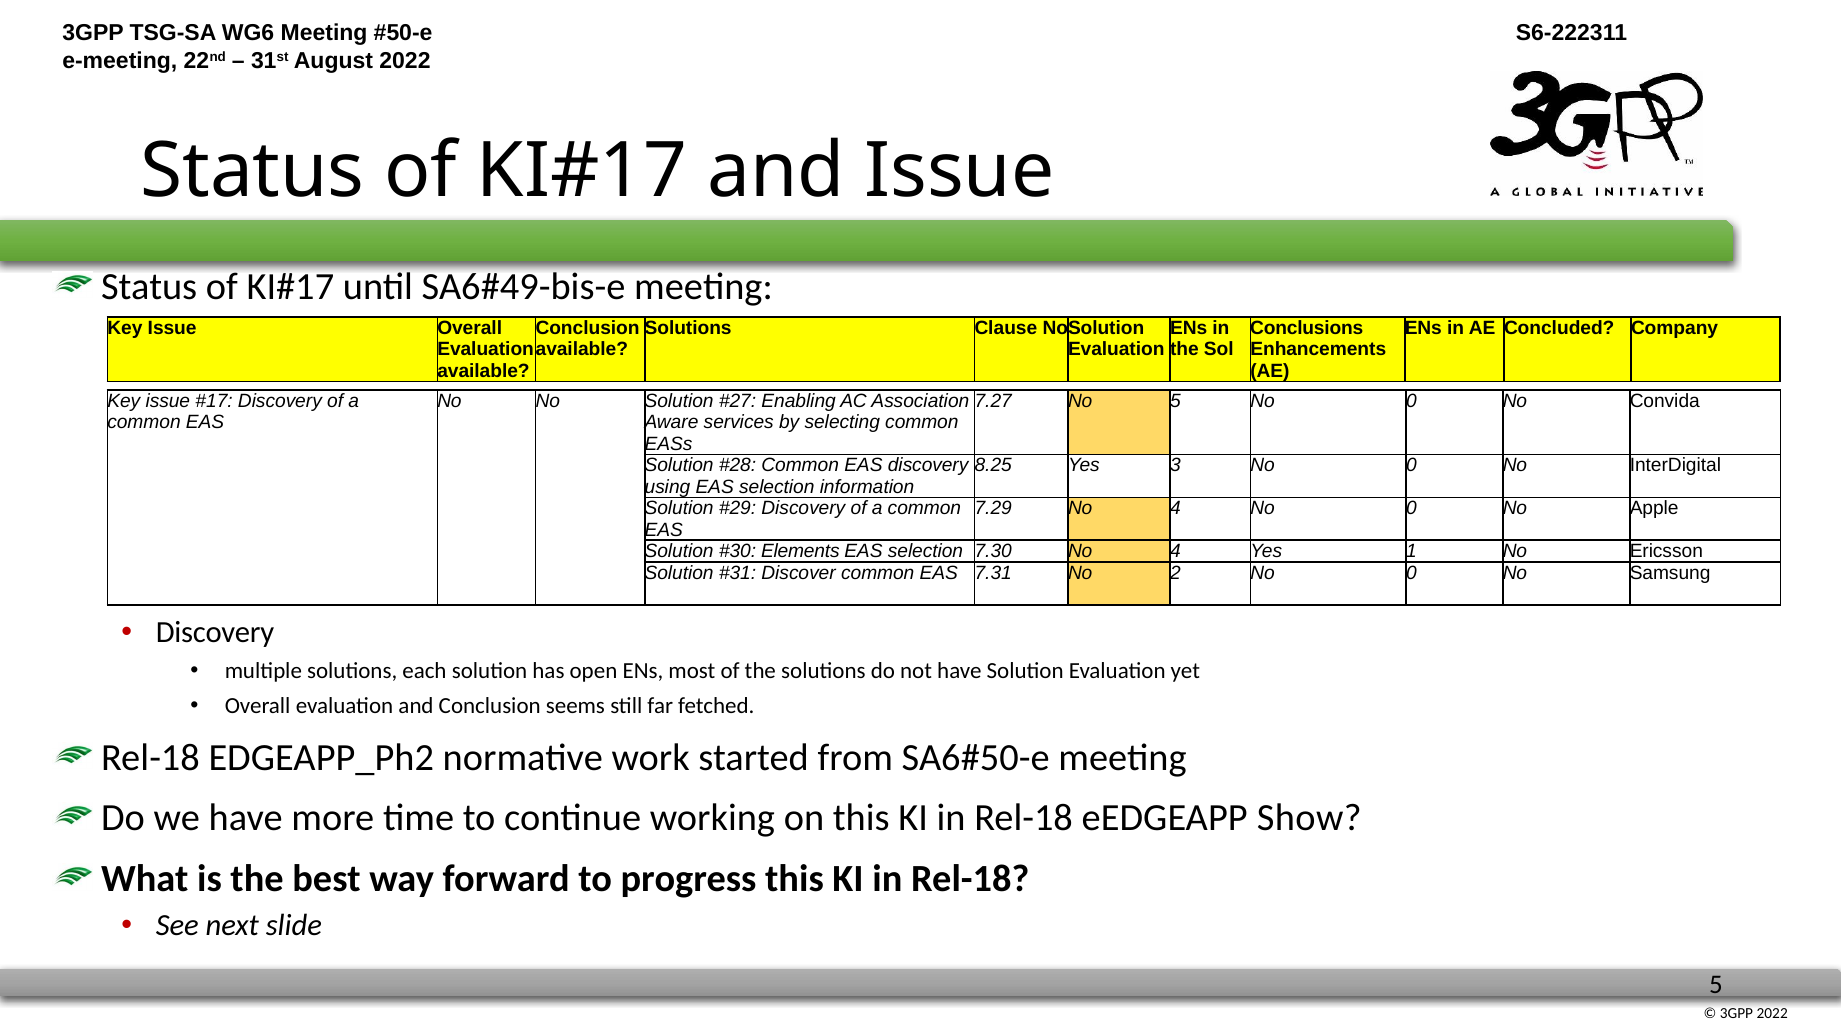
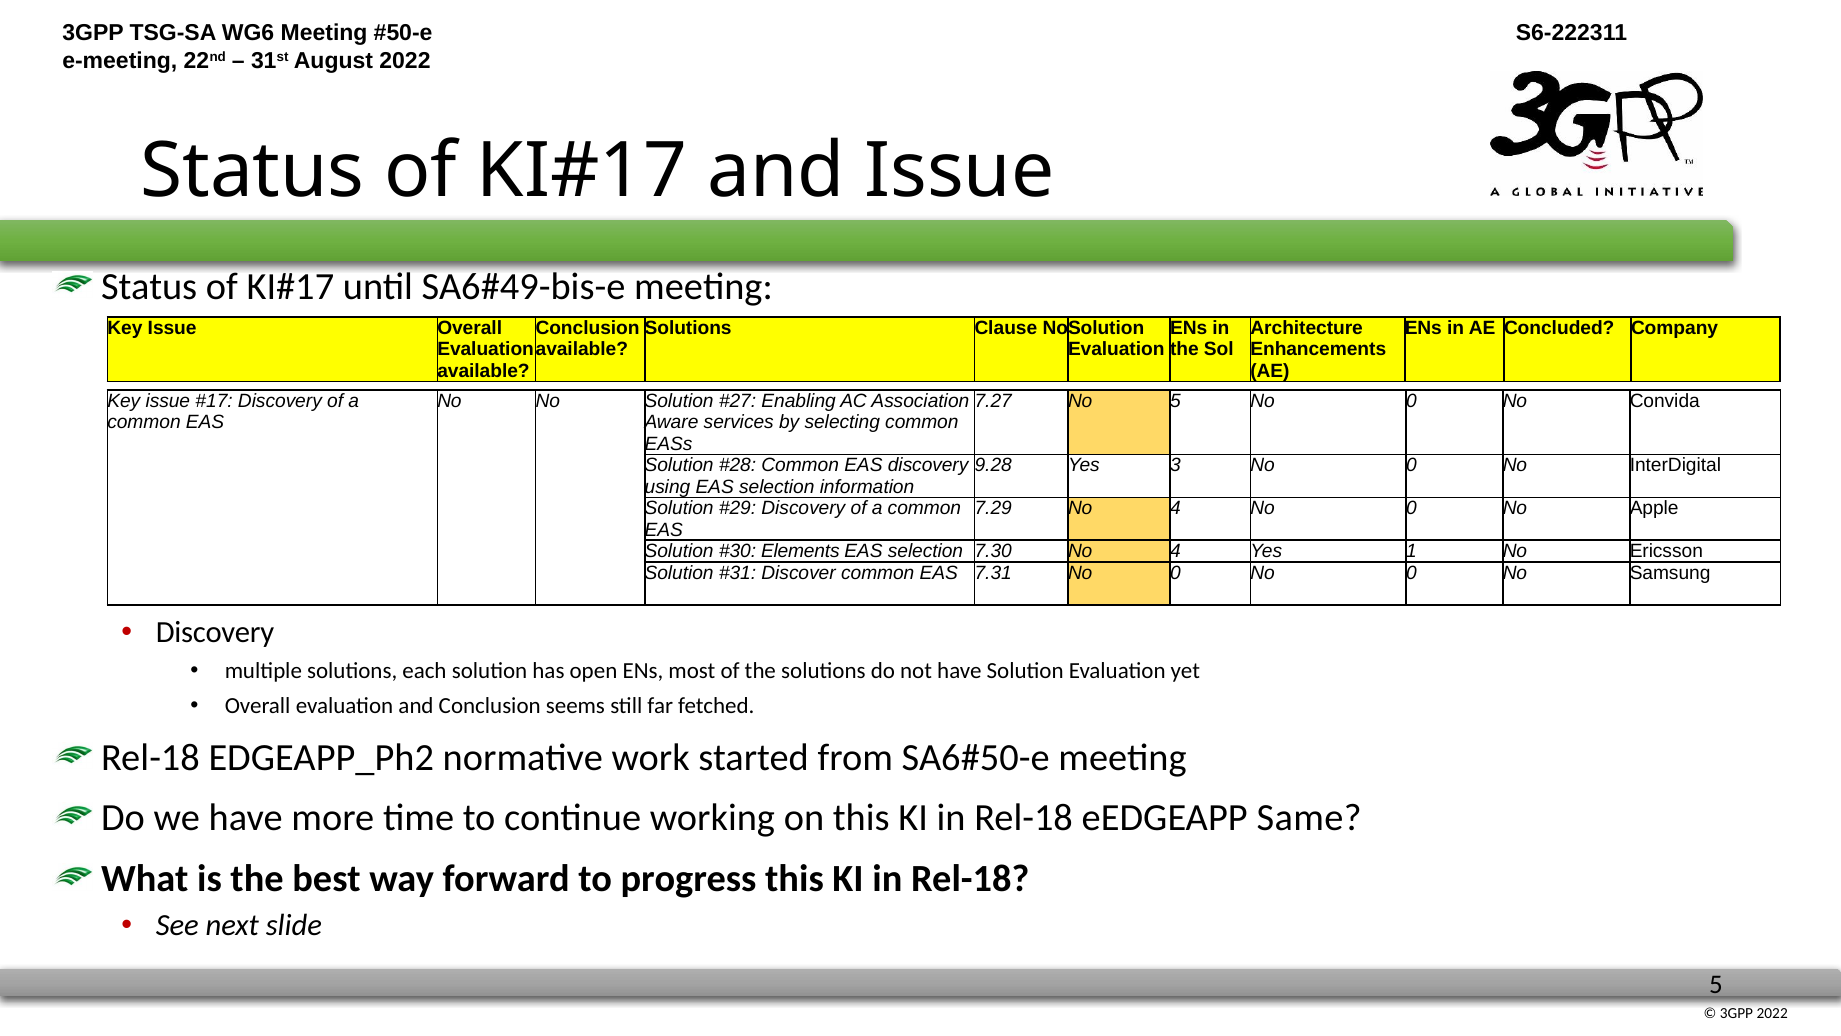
Conclusions: Conclusions -> Architecture
8.25: 8.25 -> 9.28
7.31 No 2: 2 -> 0
Show: Show -> Same
